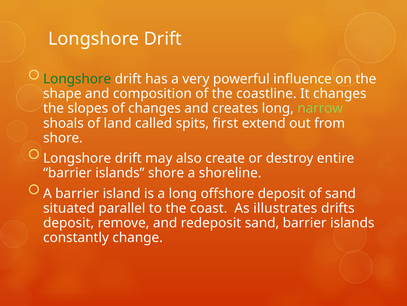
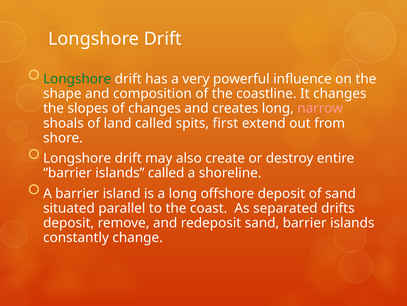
narrow colour: light green -> pink
islands shore: shore -> called
illustrates: illustrates -> separated
